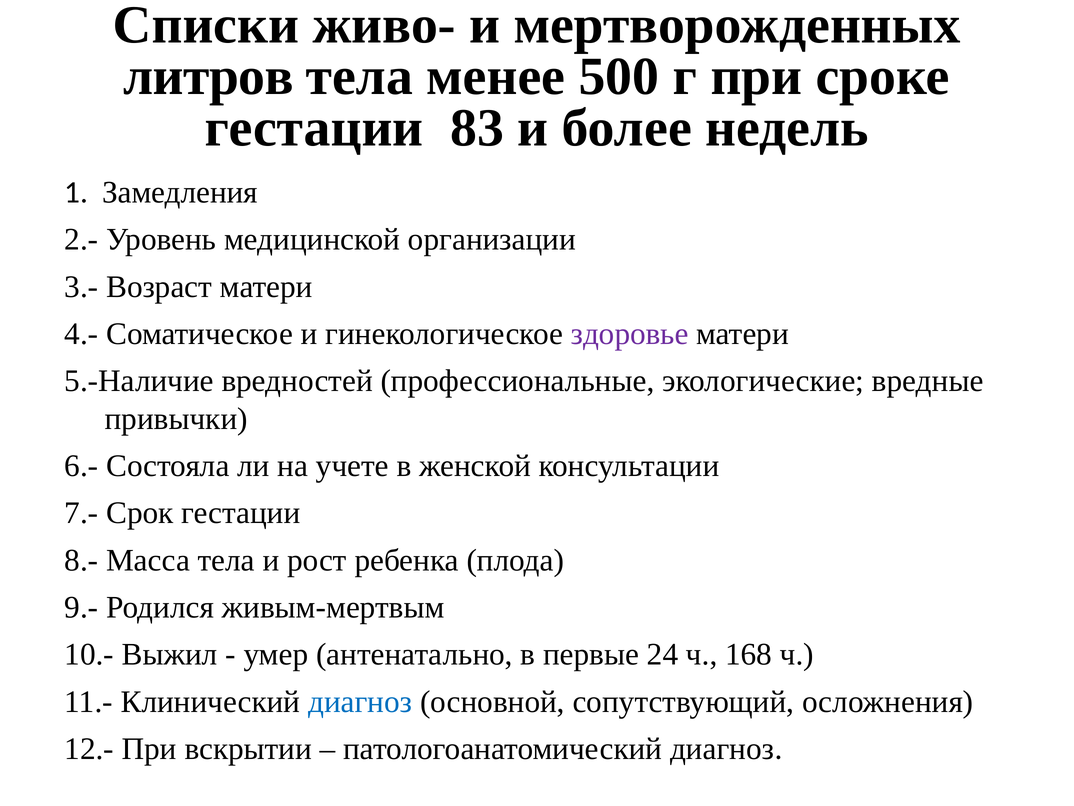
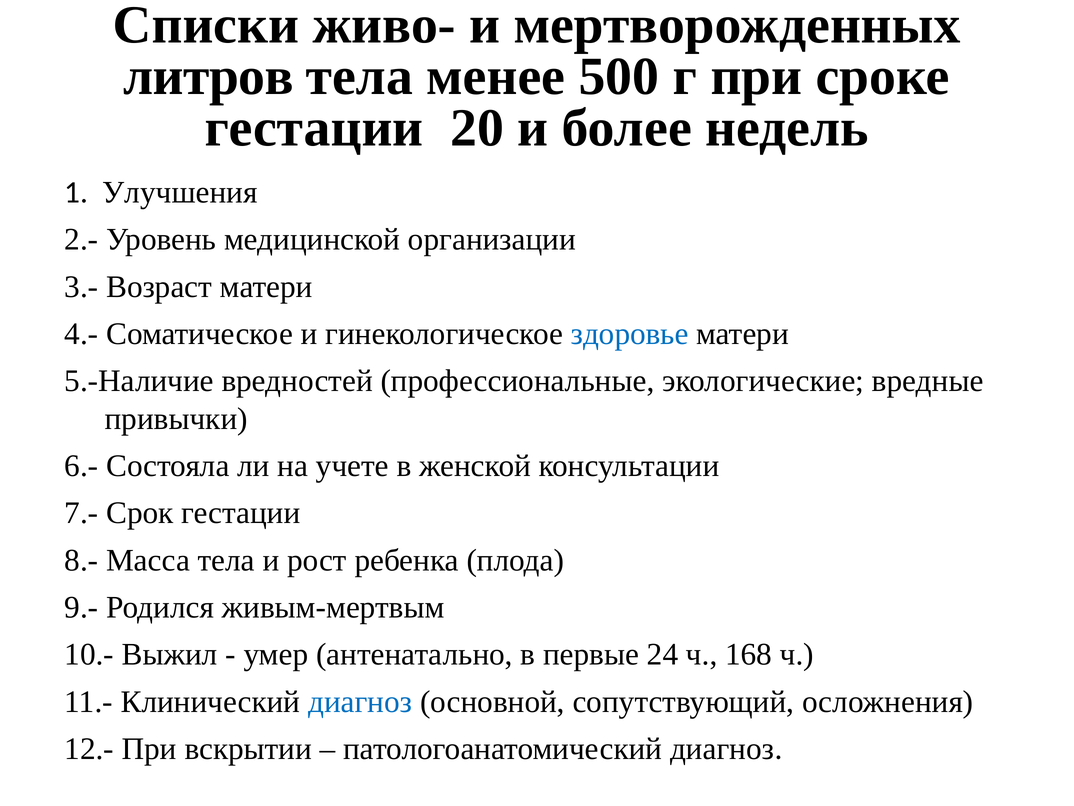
83: 83 -> 20
Замедления: Замедления -> Улучшения
здоровье colour: purple -> blue
